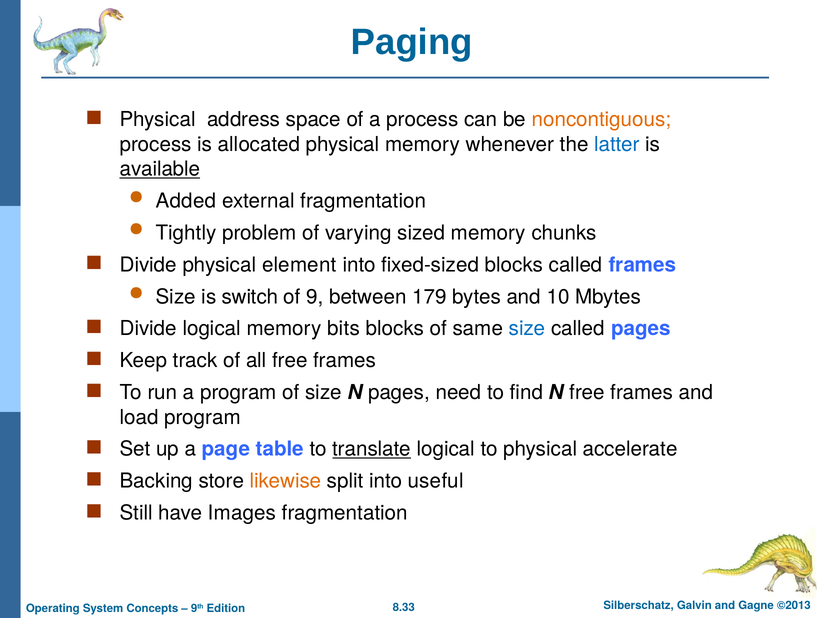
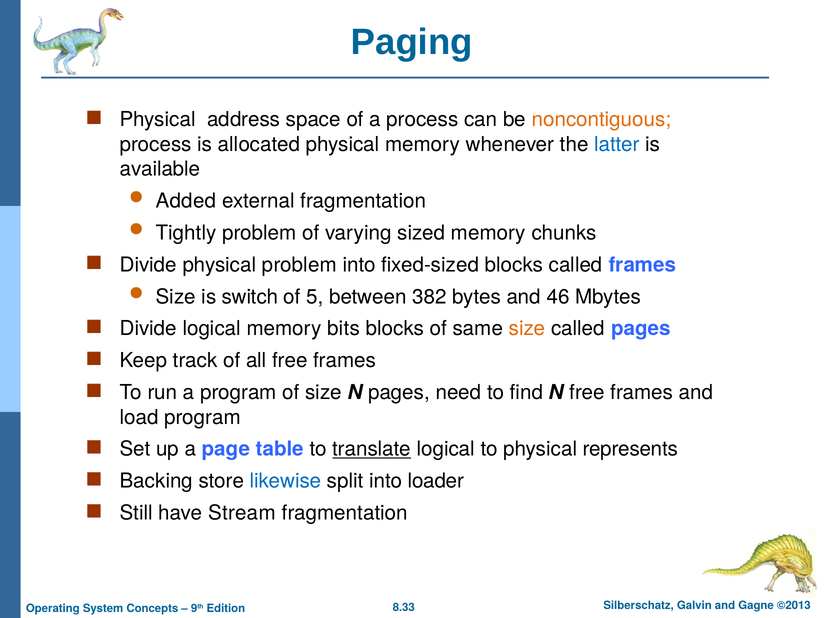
available underline: present -> none
physical element: element -> problem
9: 9 -> 5
179: 179 -> 382
10: 10 -> 46
size at (527, 329) colour: blue -> orange
accelerate: accelerate -> represents
likewise colour: orange -> blue
useful: useful -> loader
Images: Images -> Stream
